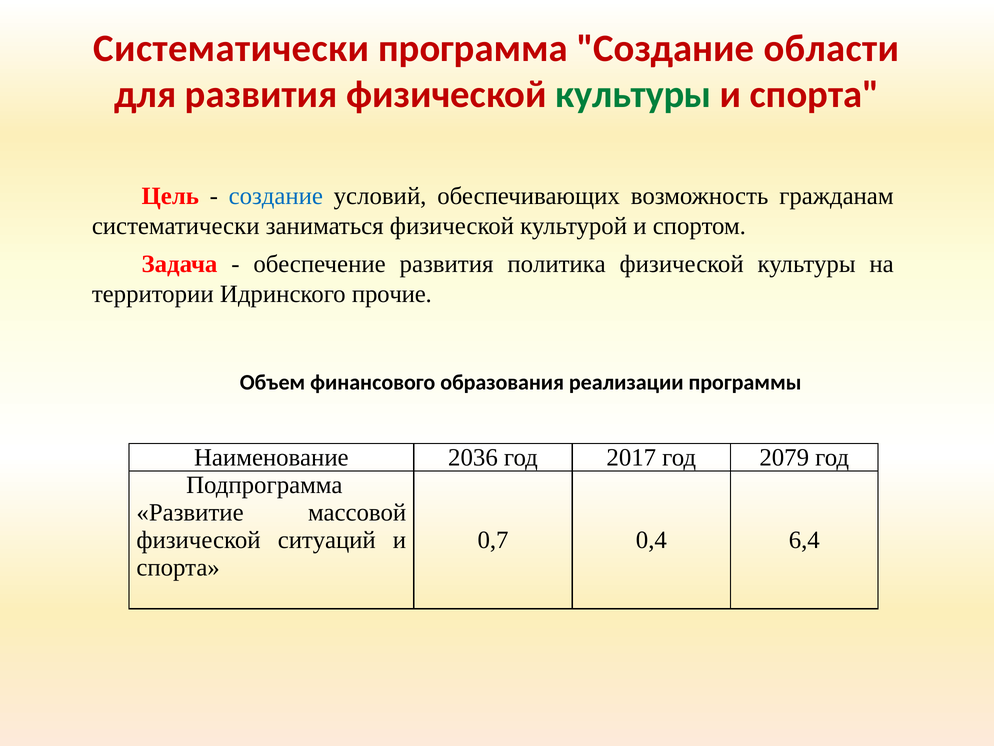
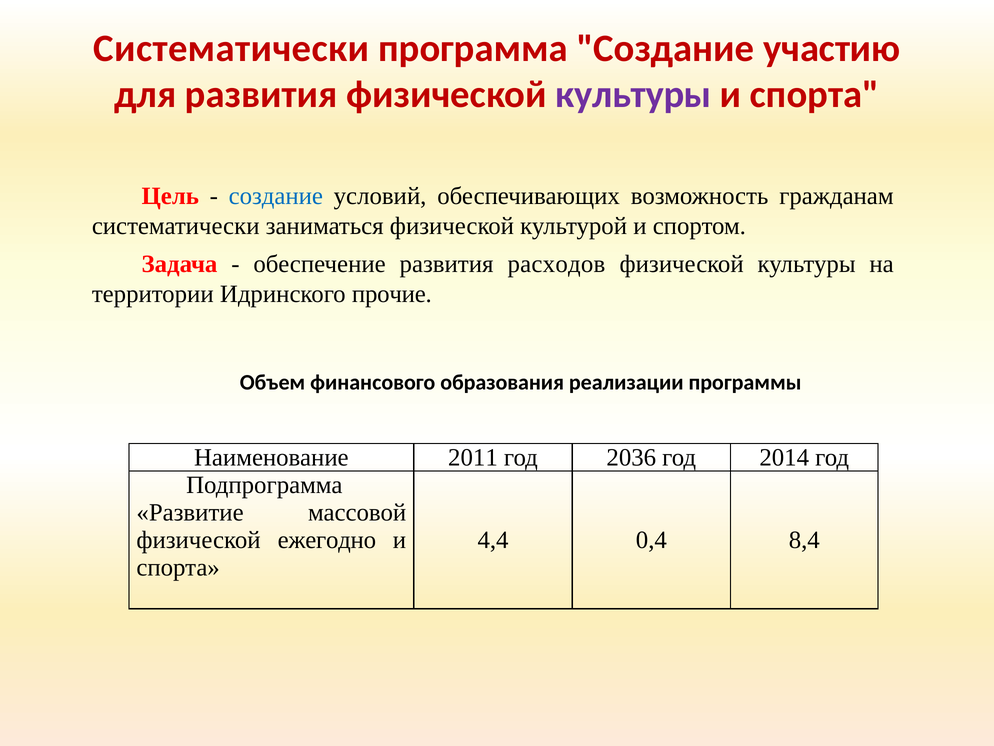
области: области -> участию
культуры at (633, 95) colour: green -> purple
политика: политика -> расходов
2036: 2036 -> 2011
2017: 2017 -> 2036
2079: 2079 -> 2014
ситуаций: ситуаций -> ежегодно
0,7: 0,7 -> 4,4
6,4: 6,4 -> 8,4
